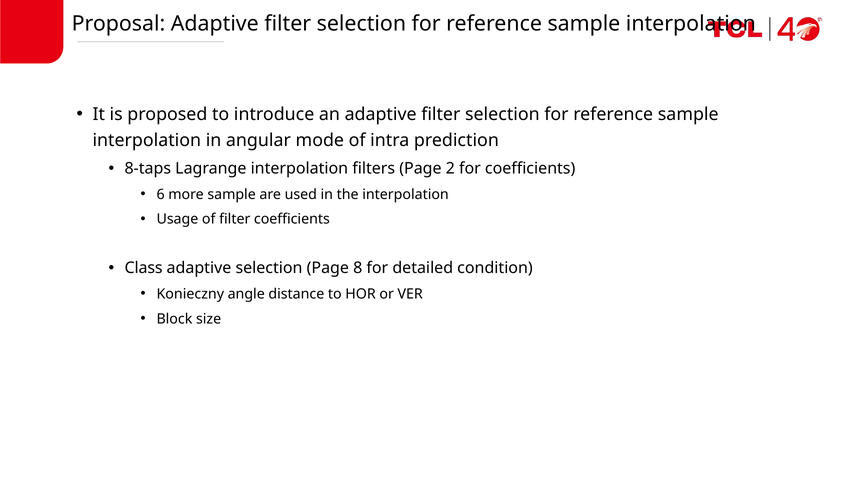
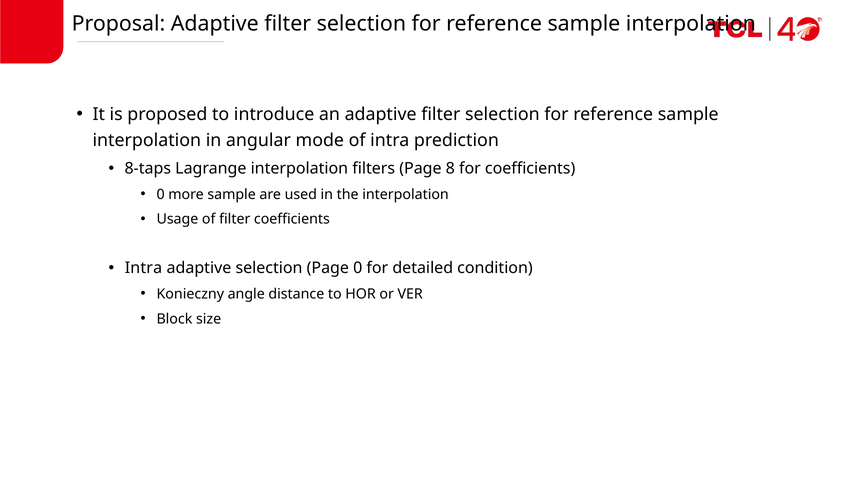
2: 2 -> 8
6 at (161, 195): 6 -> 0
Class at (144, 268): Class -> Intra
Page 8: 8 -> 0
